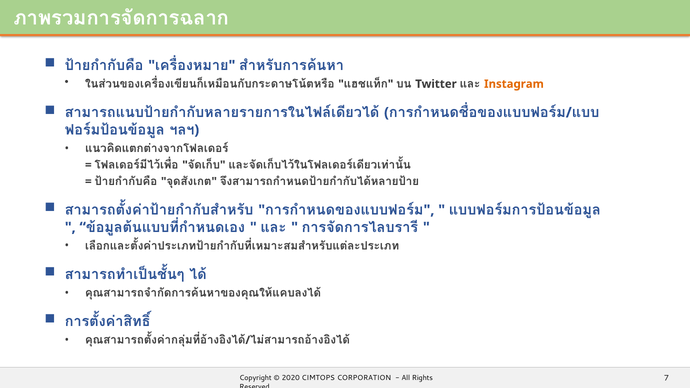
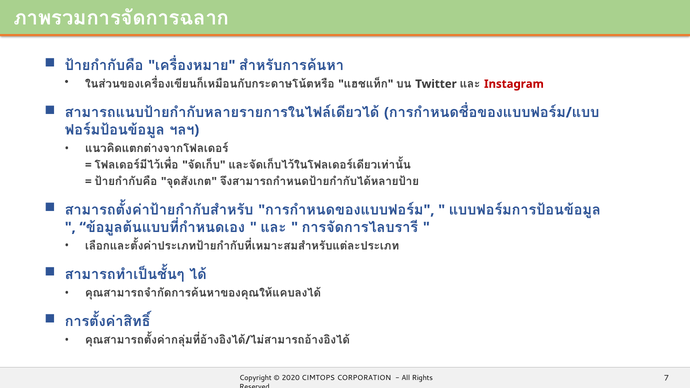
Instagram colour: orange -> red
